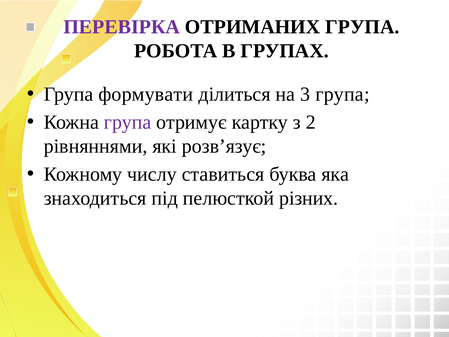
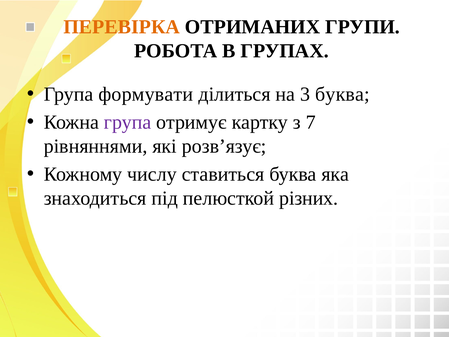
ПЕРЕВІРКА colour: purple -> orange
ОТРИМАНИХ ГРУПА: ГРУПА -> ГРУПИ
3 група: група -> буква
2: 2 -> 7
